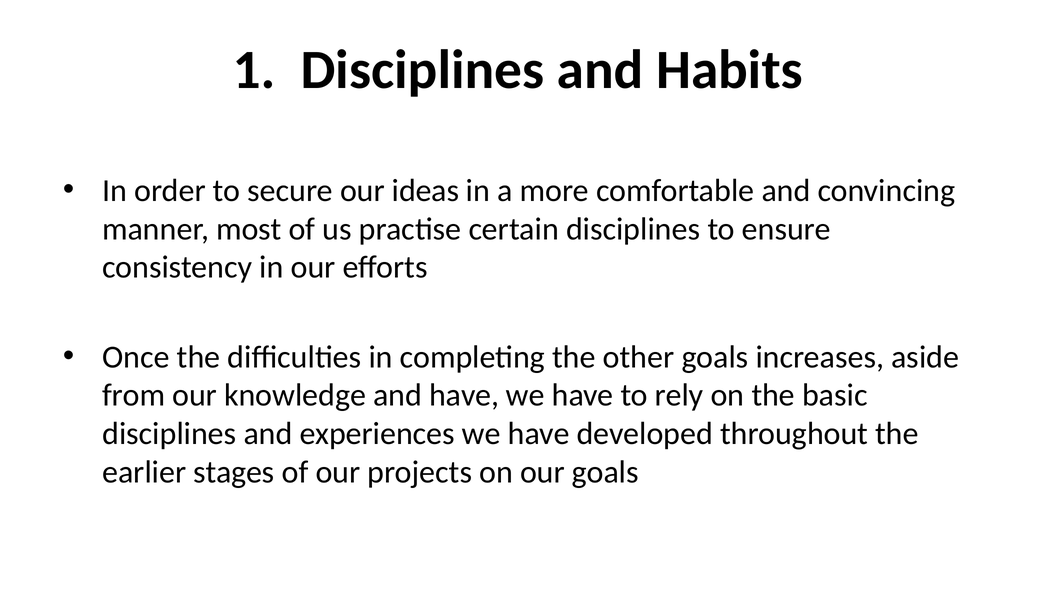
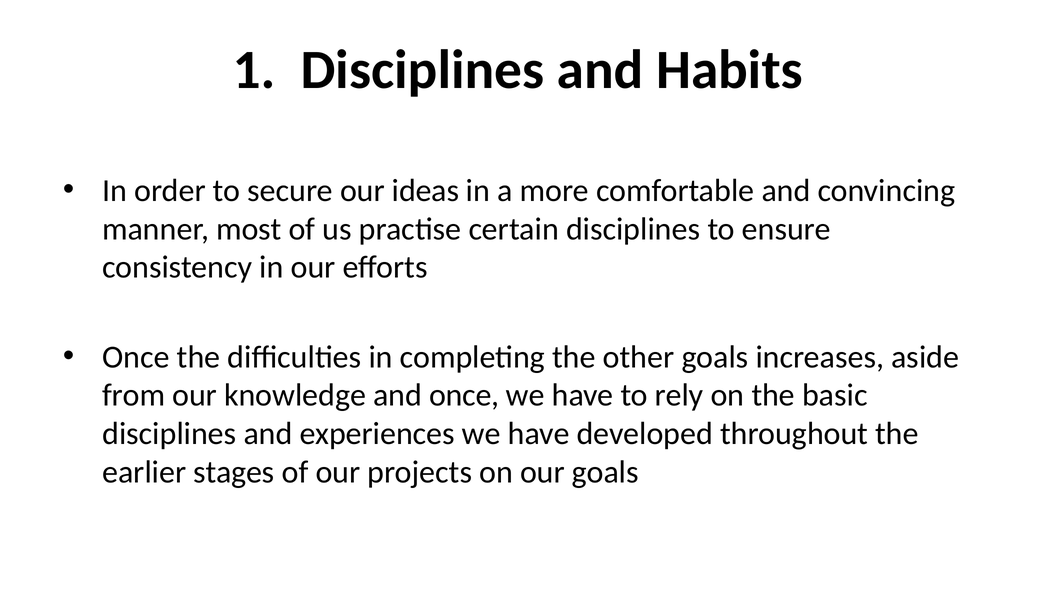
and have: have -> once
